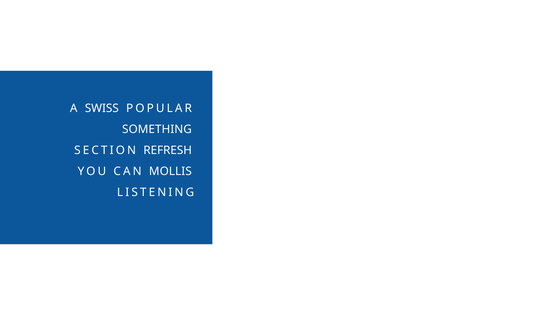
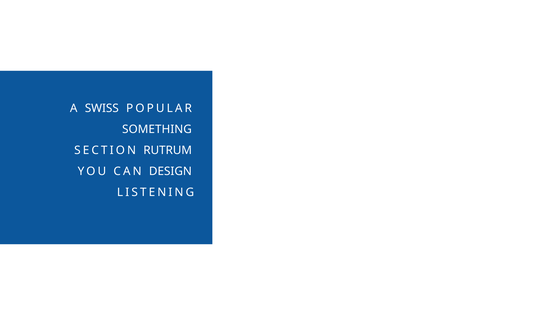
REFRESH: REFRESH -> RUTRUM
MOLLIS: MOLLIS -> DESIGN
